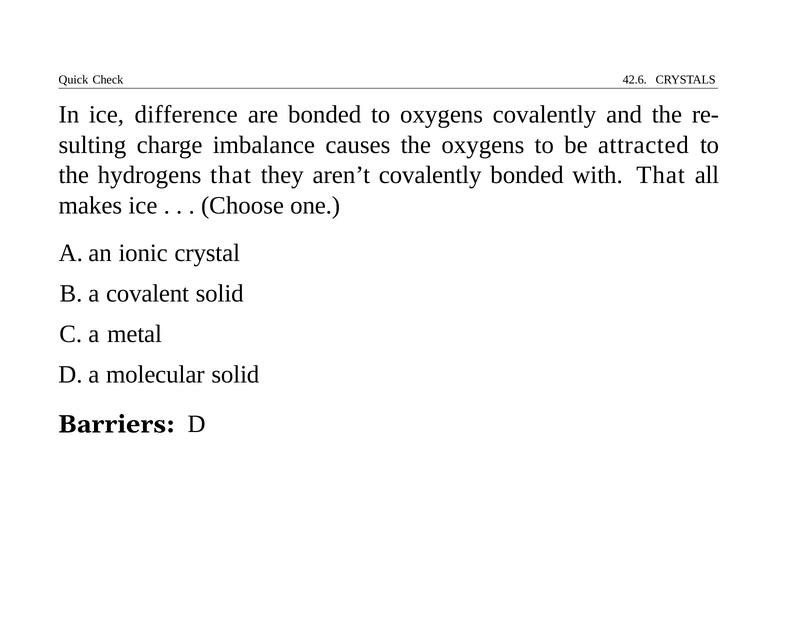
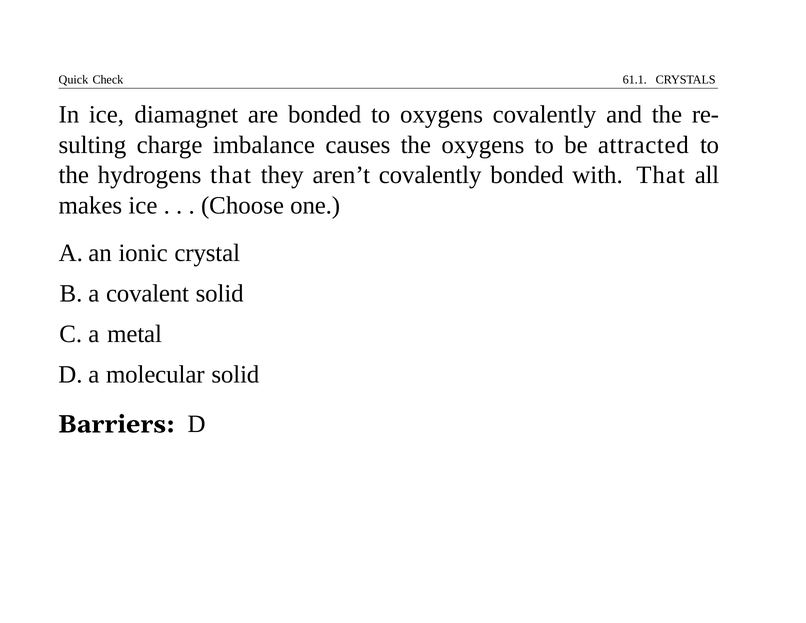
42.6: 42.6 -> 61.1
difference: difference -> diamagnet
